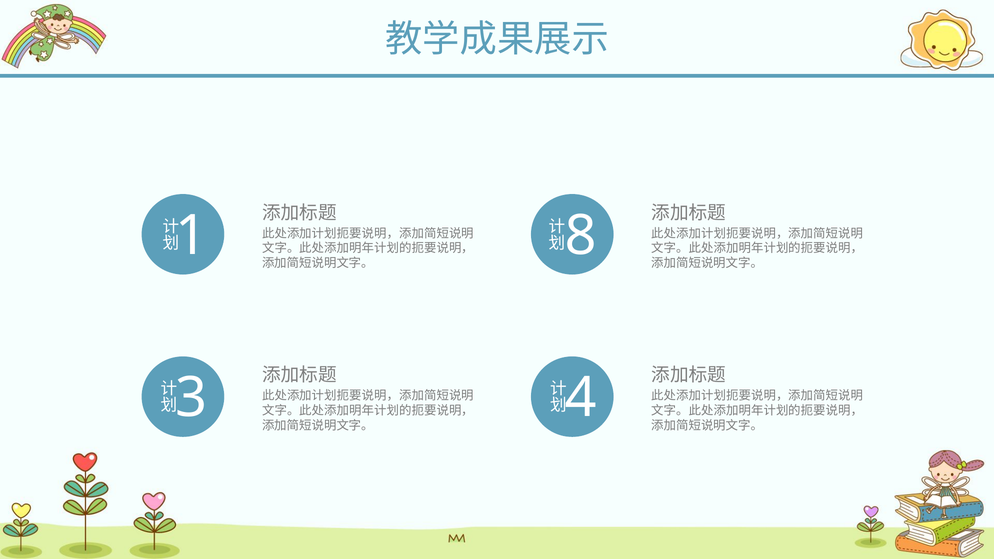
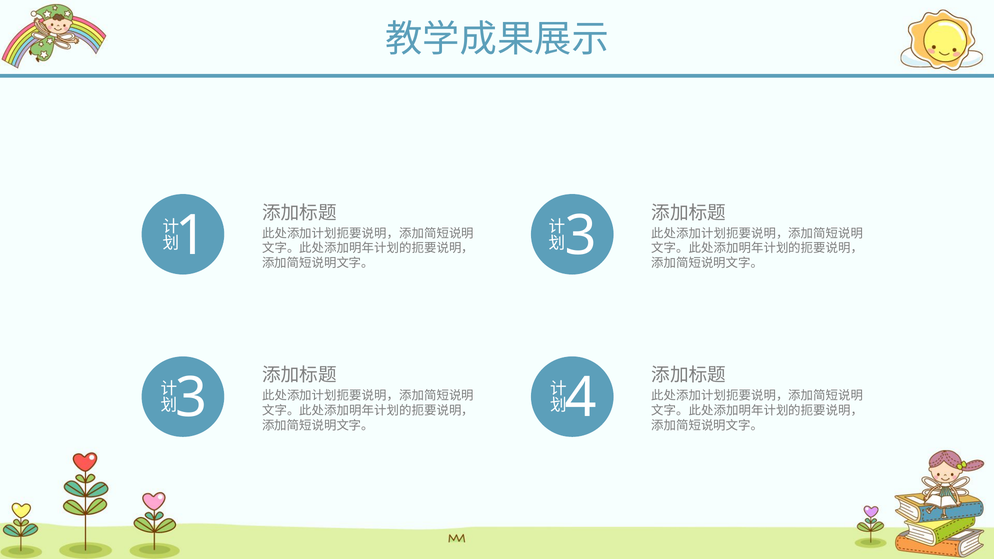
8 at (581, 236): 8 -> 3
